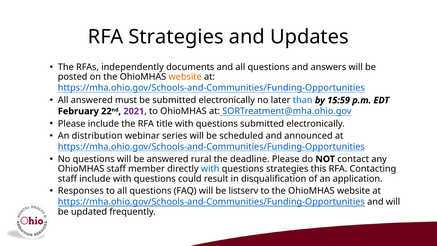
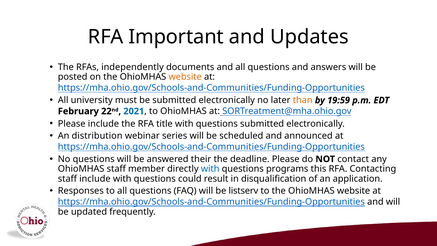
RFA Strategies: Strategies -> Important
All answered: answered -> university
than colour: blue -> orange
15:59: 15:59 -> 19:59
2021 colour: purple -> blue
rural: rural -> their
questions strategies: strategies -> programs
